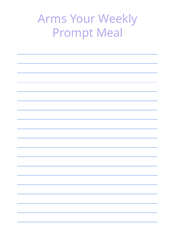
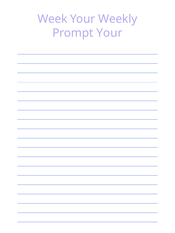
Arms: Arms -> Week
Prompt Meal: Meal -> Your
